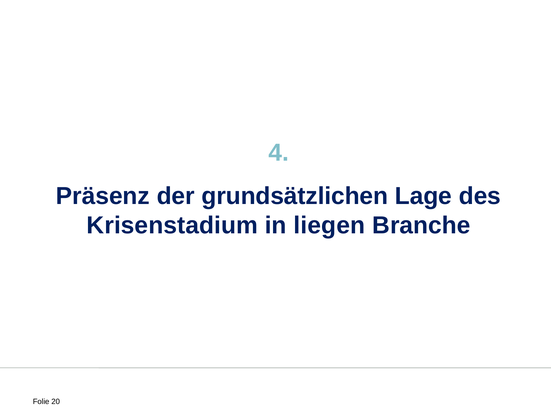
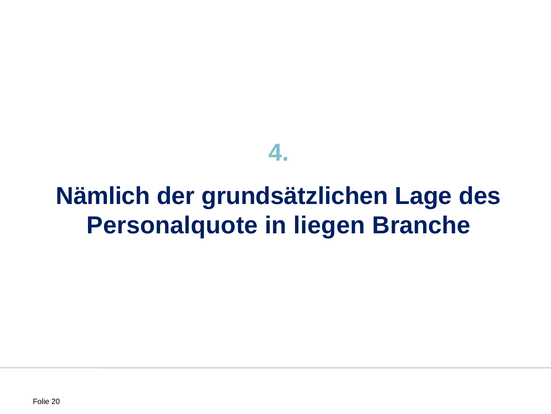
Präsenz: Präsenz -> Nämlich
Krisenstadium: Krisenstadium -> Personalquote
